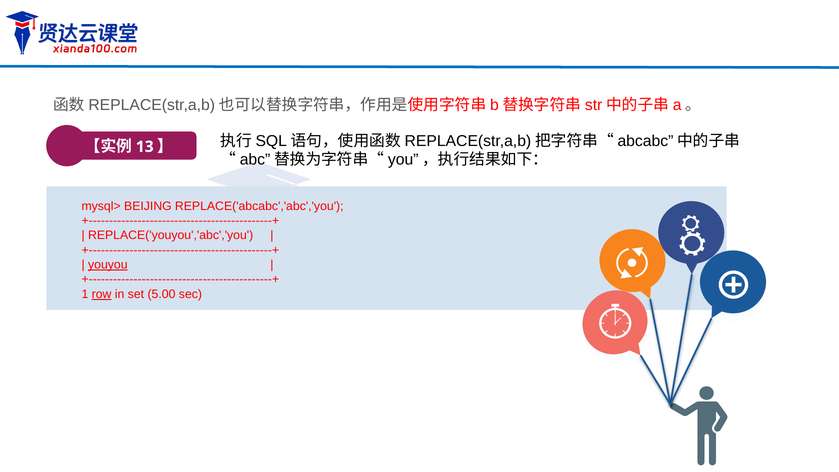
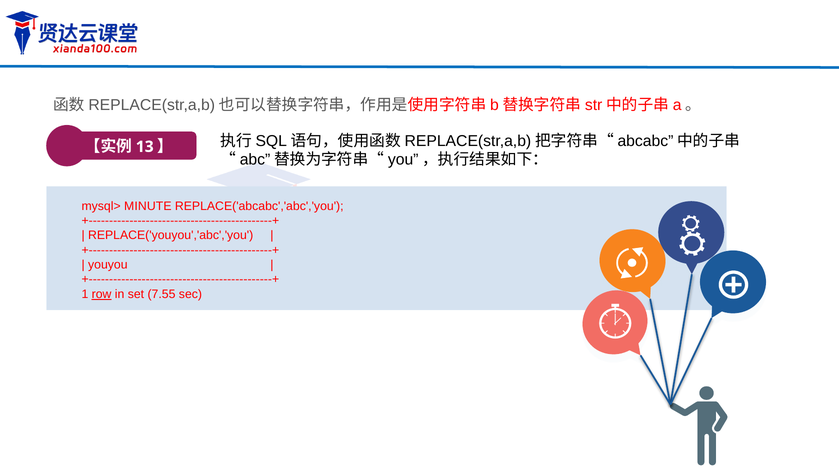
BEIJING: BEIJING -> MINUTE
youyou underline: present -> none
5.00: 5.00 -> 7.55
